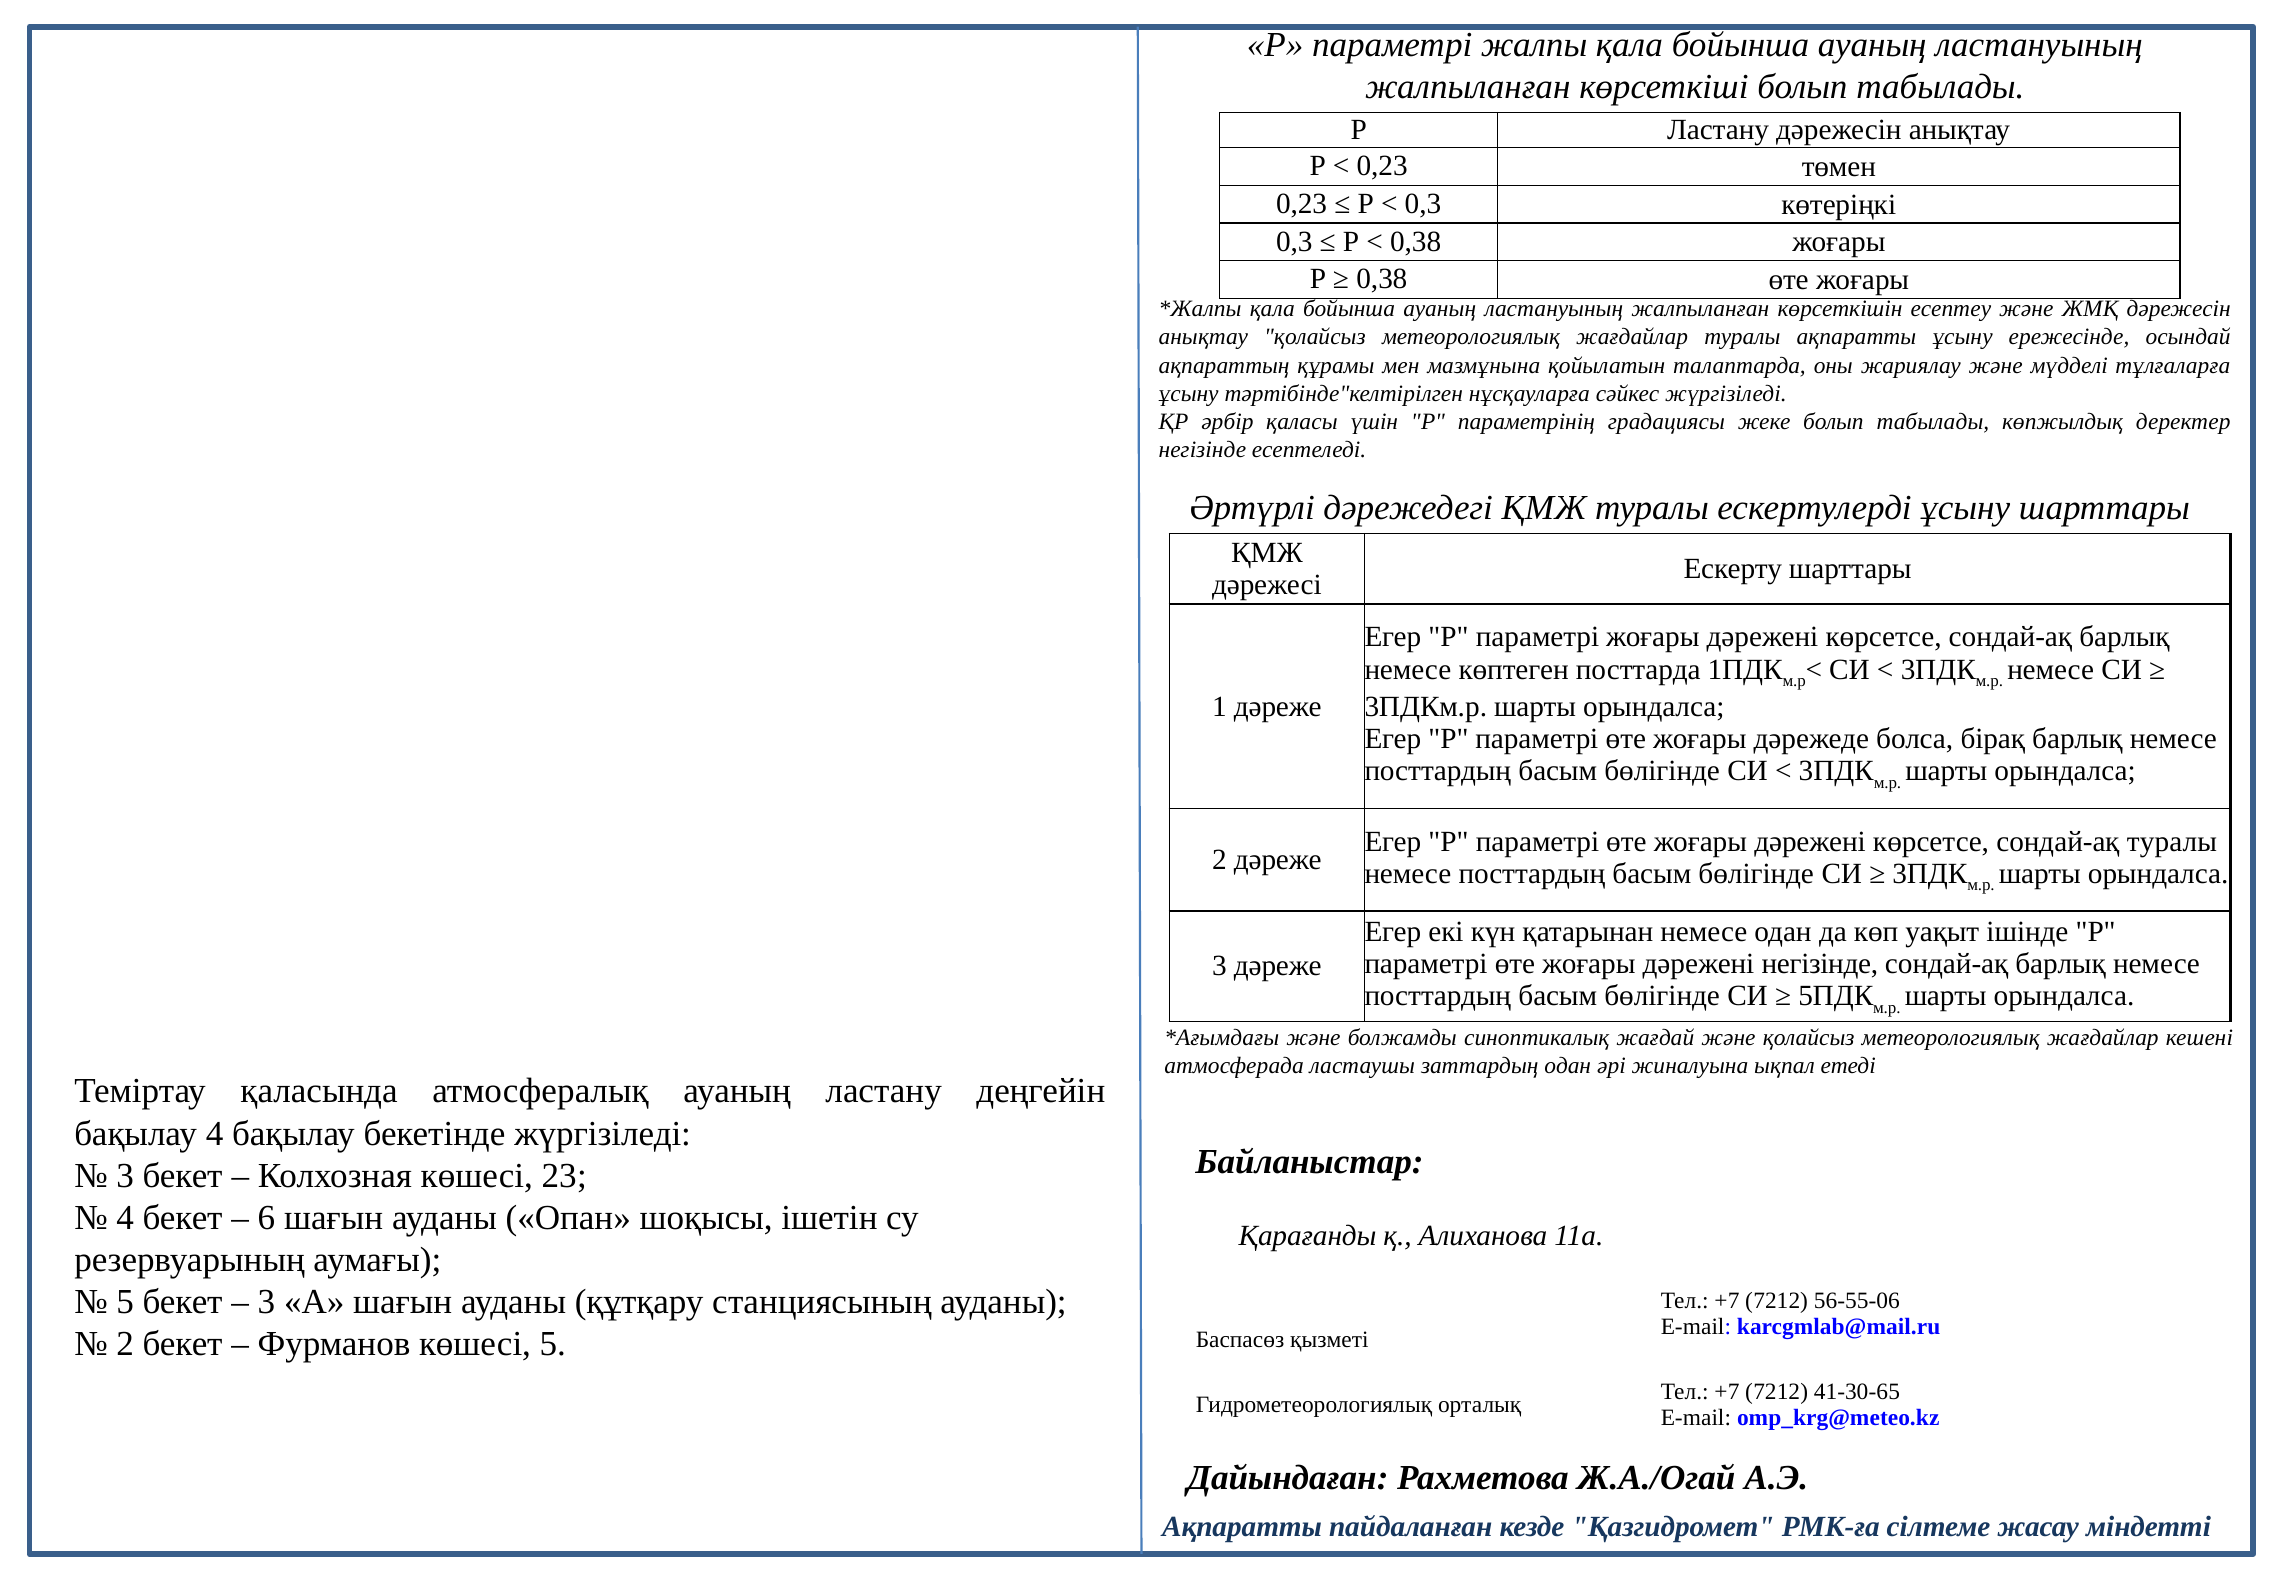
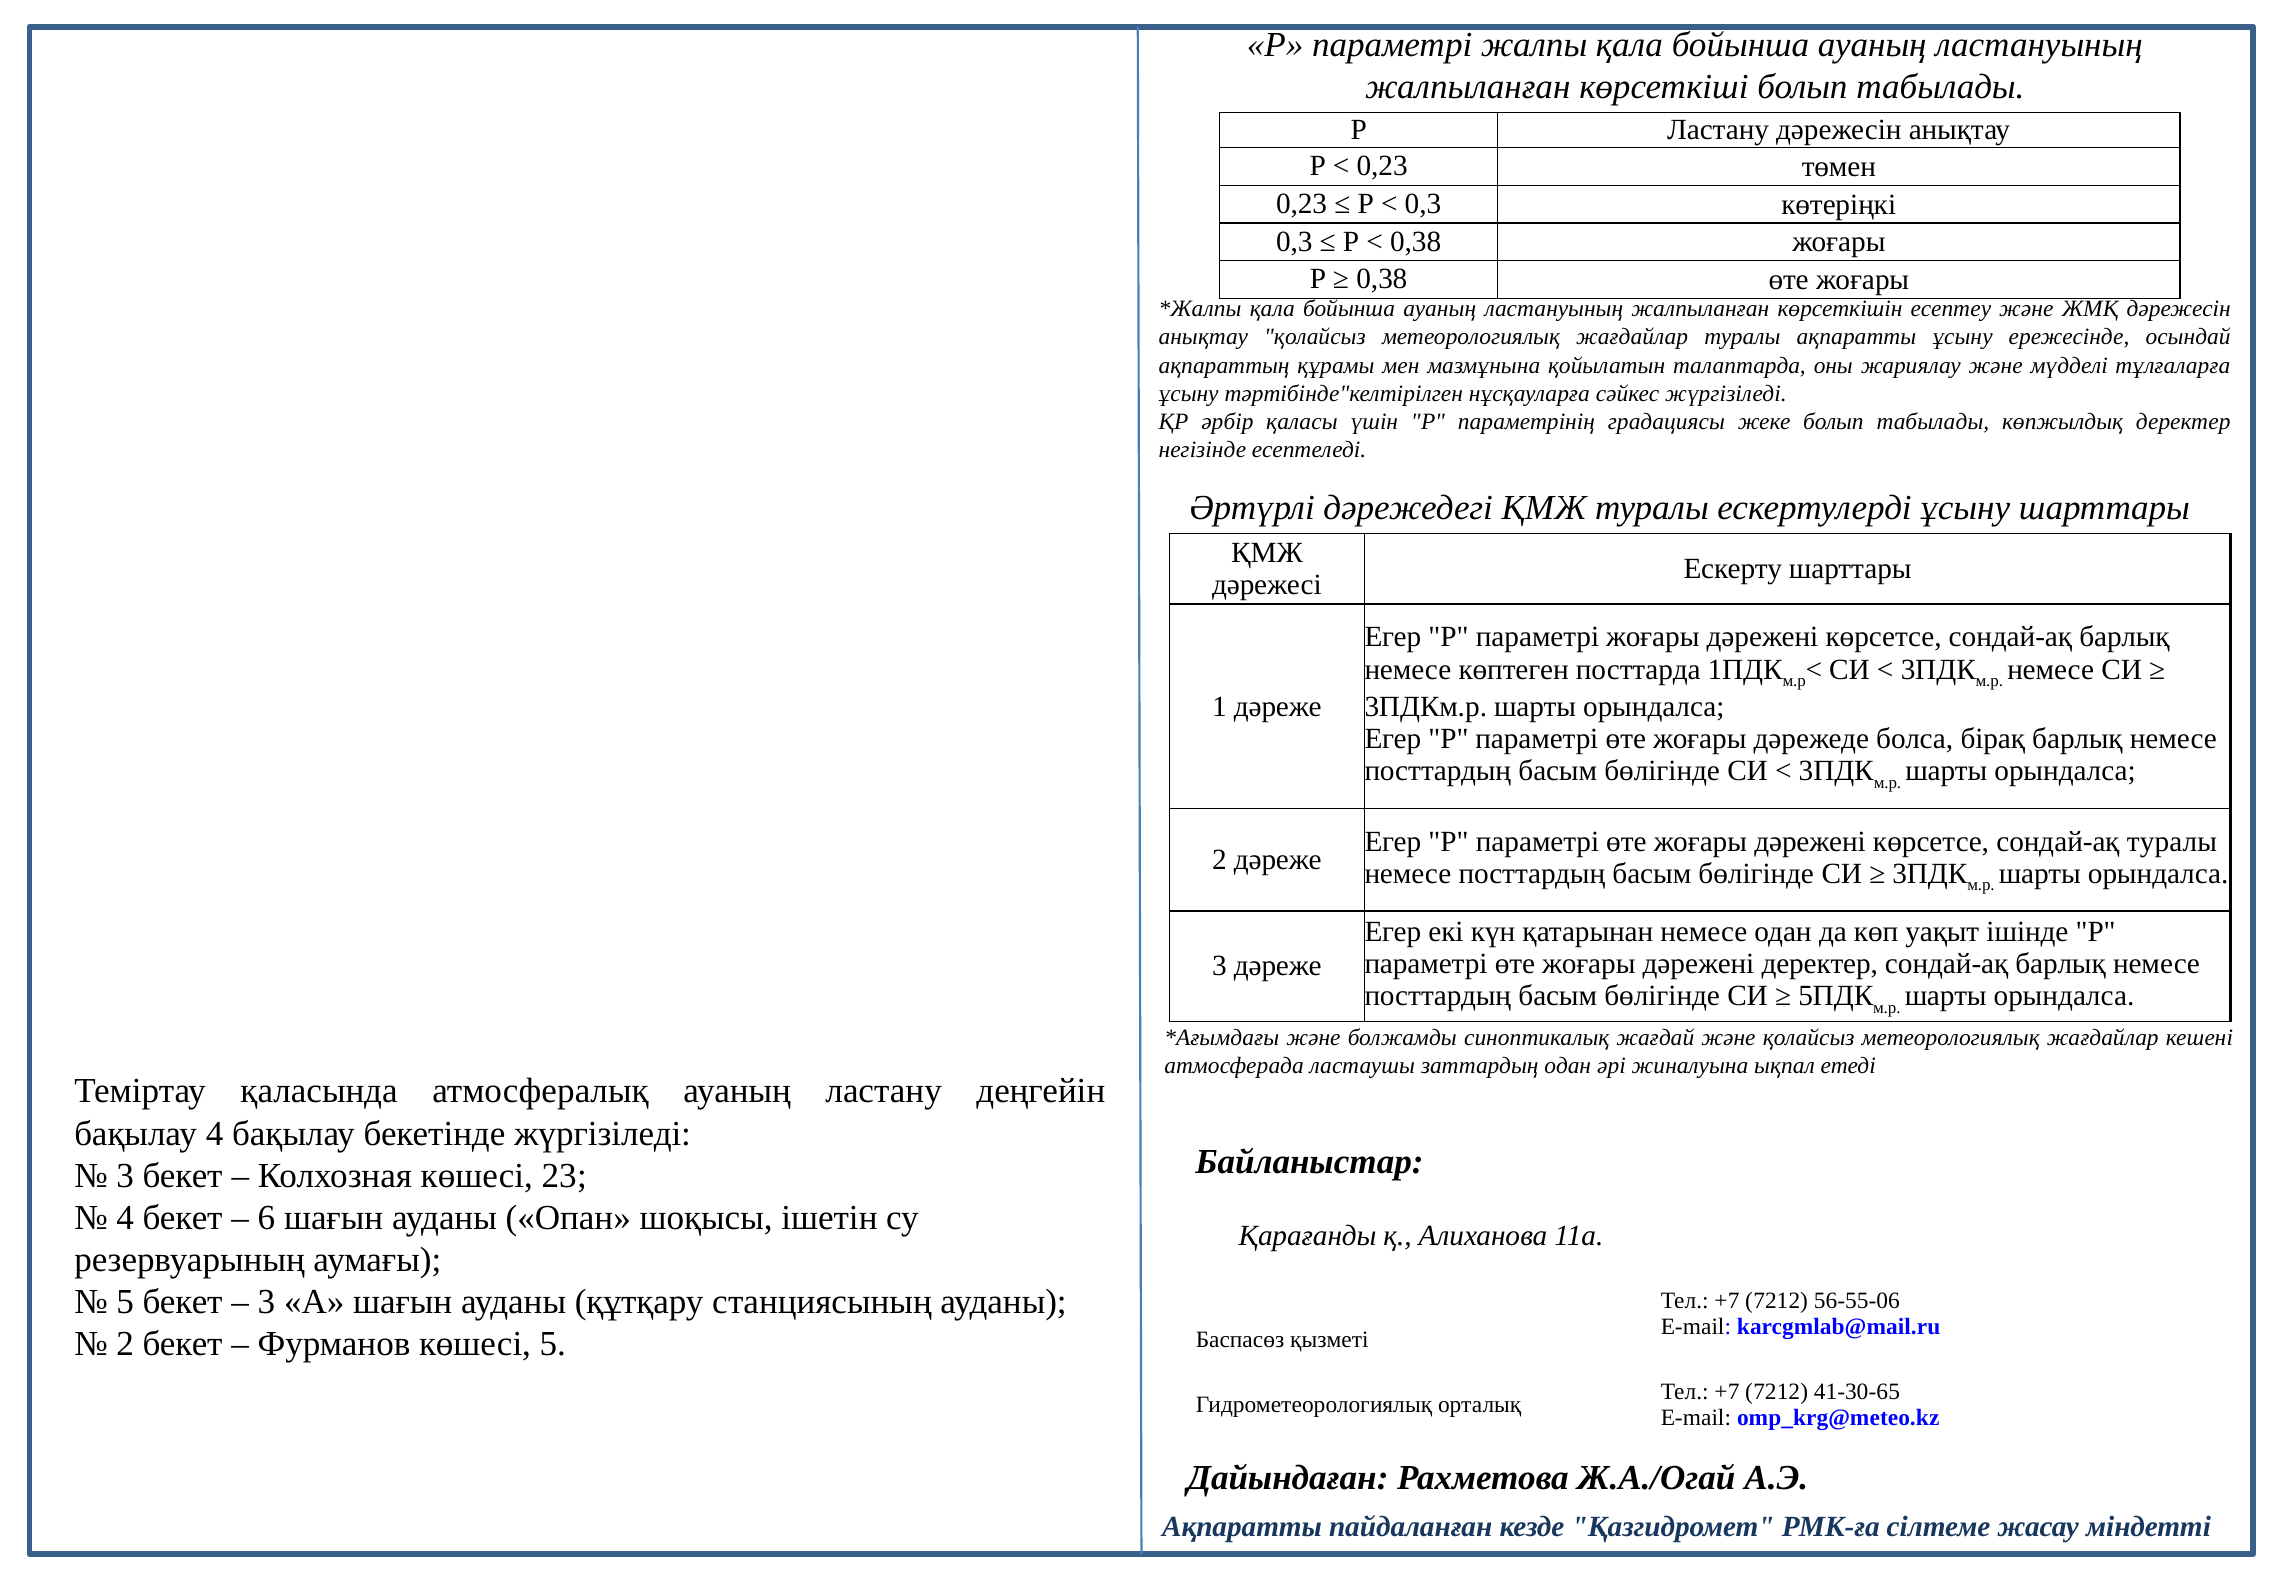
дәрежені негізінде: негізінде -> деректер
